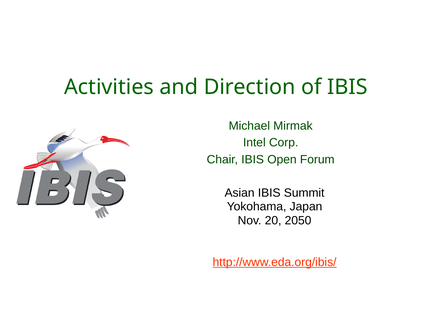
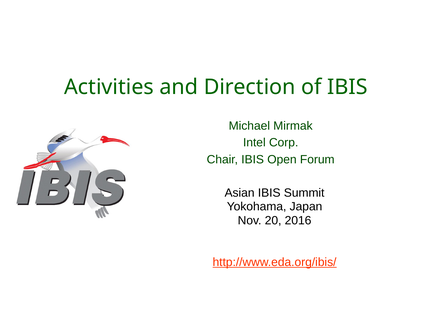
2050: 2050 -> 2016
